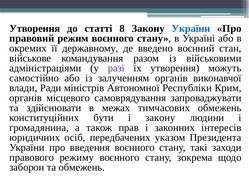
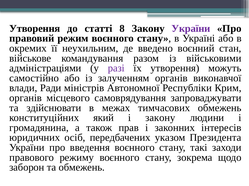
України at (191, 29) colour: blue -> purple
державному: державному -> неухильним
бути: бути -> який
